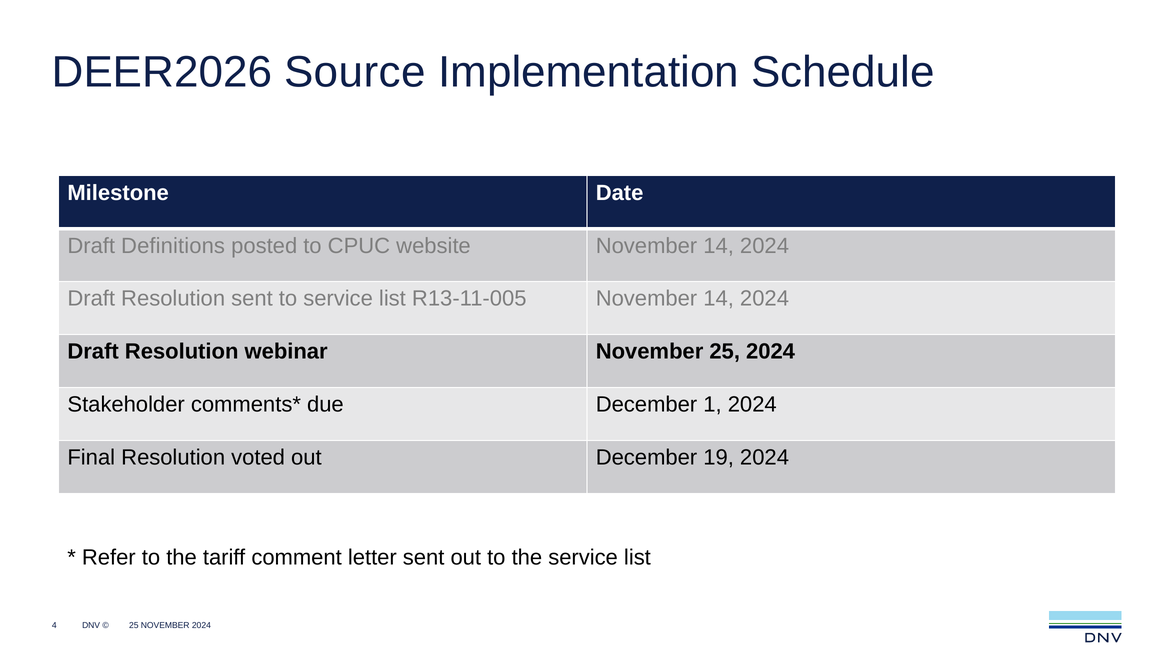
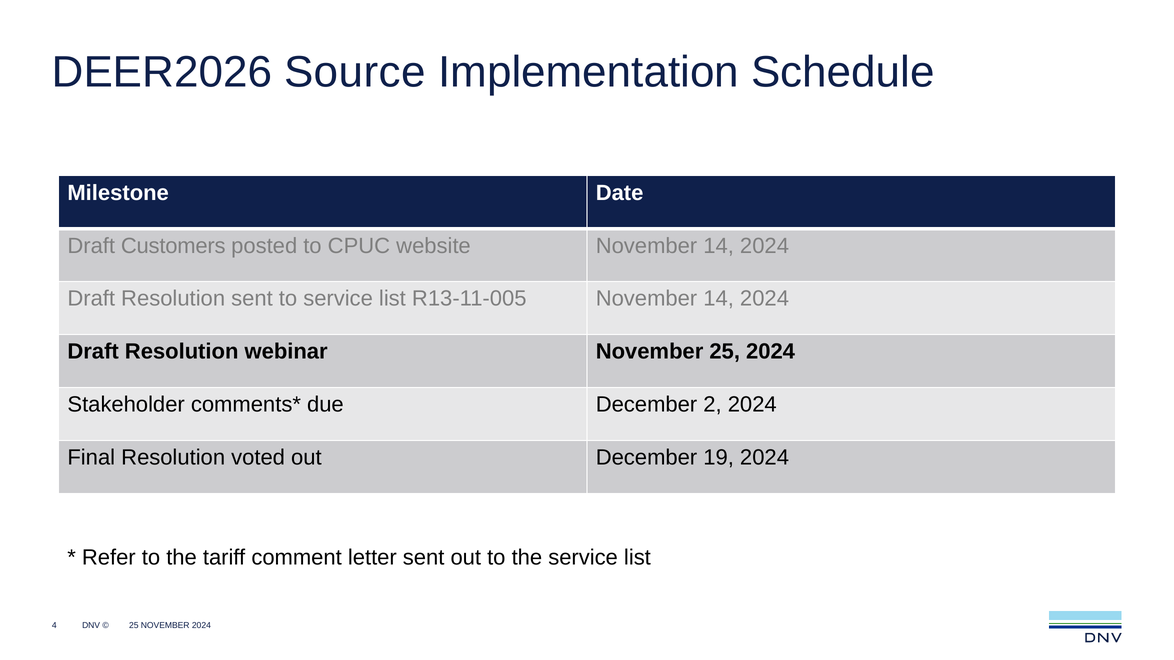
Definitions: Definitions -> Customers
1: 1 -> 2
